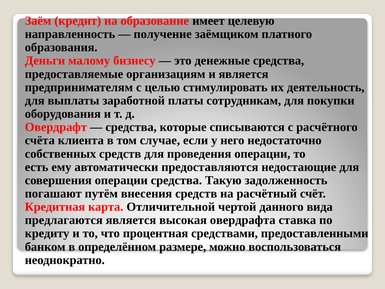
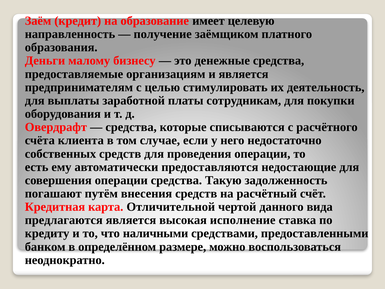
овердрафта: овердрафта -> исполнение
процентная: процентная -> наличными
